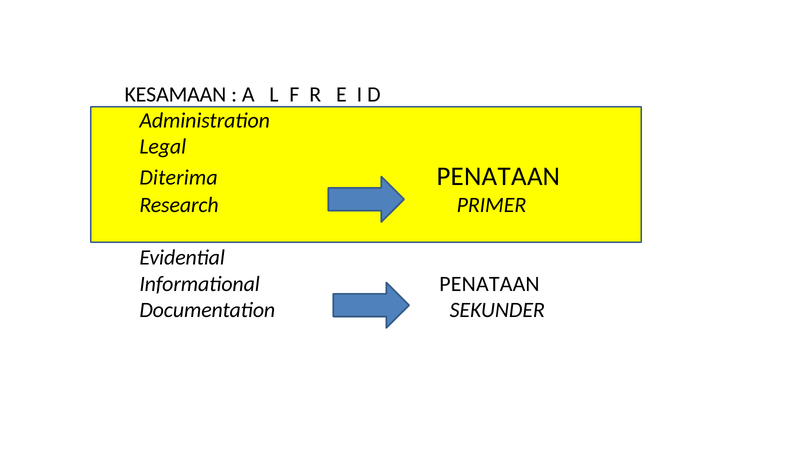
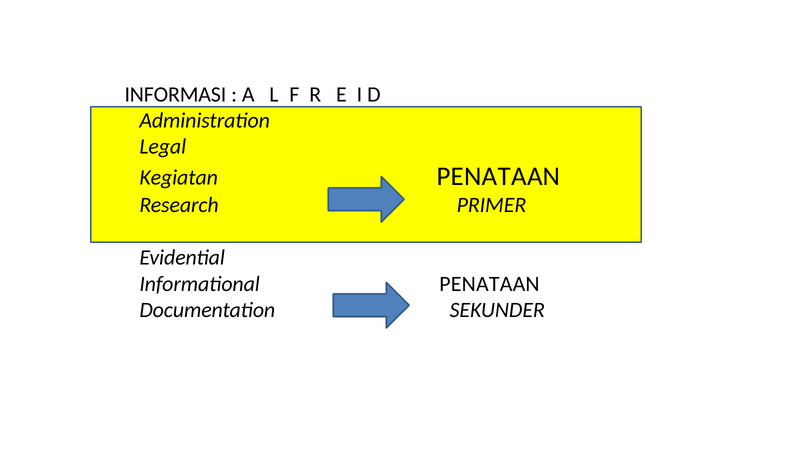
KESAMAAN: KESAMAAN -> INFORMASI
Diterima: Diterima -> Kegiatan
